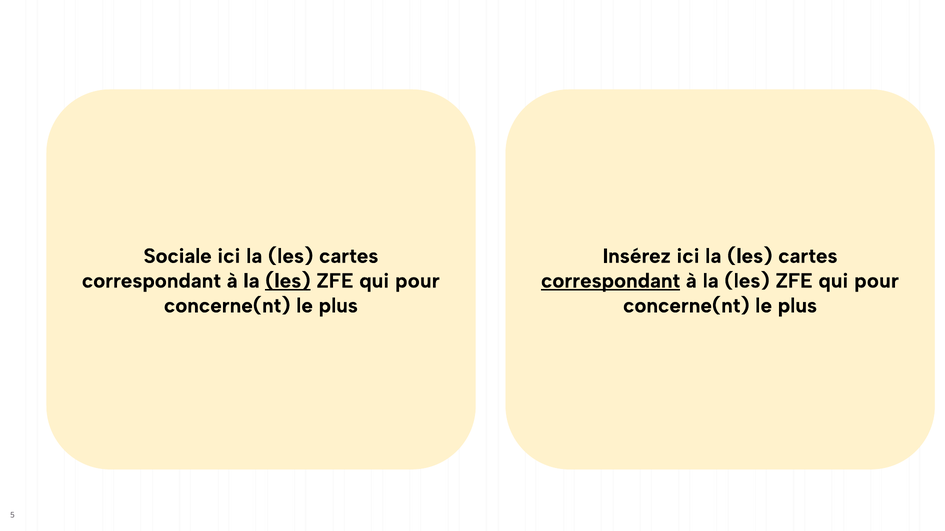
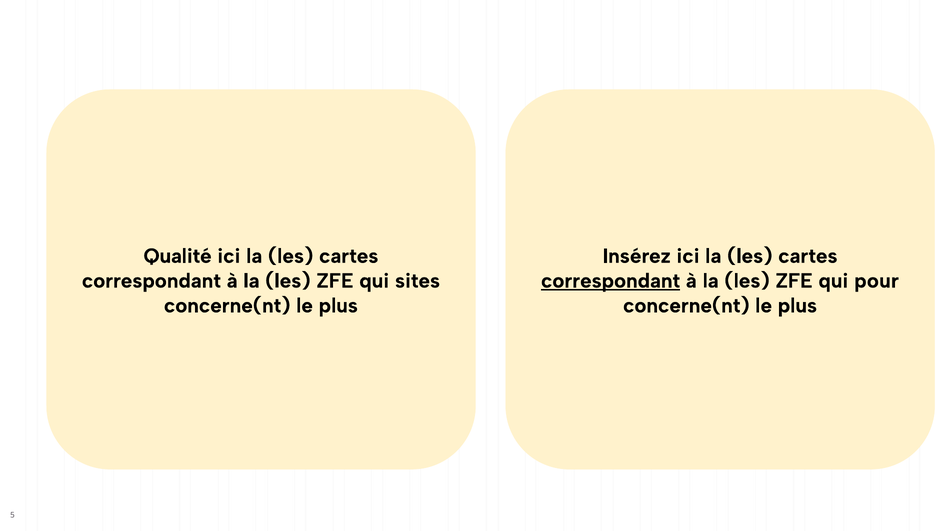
Sociale: Sociale -> Qualité
les at (288, 281) underline: present -> none
pour at (417, 281): pour -> sites
